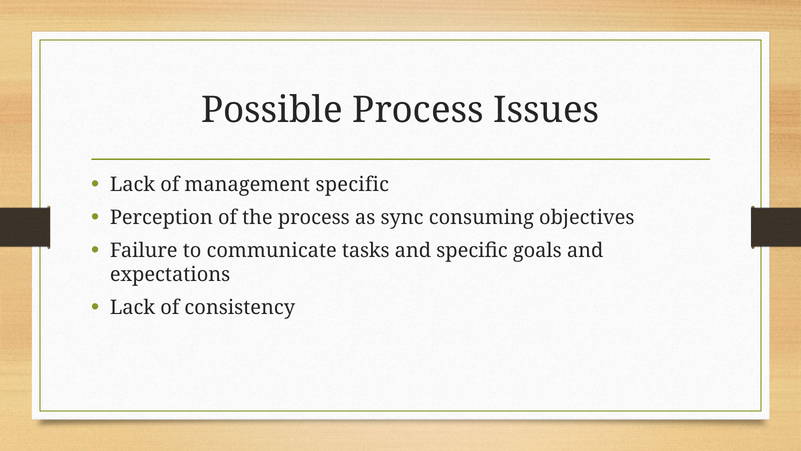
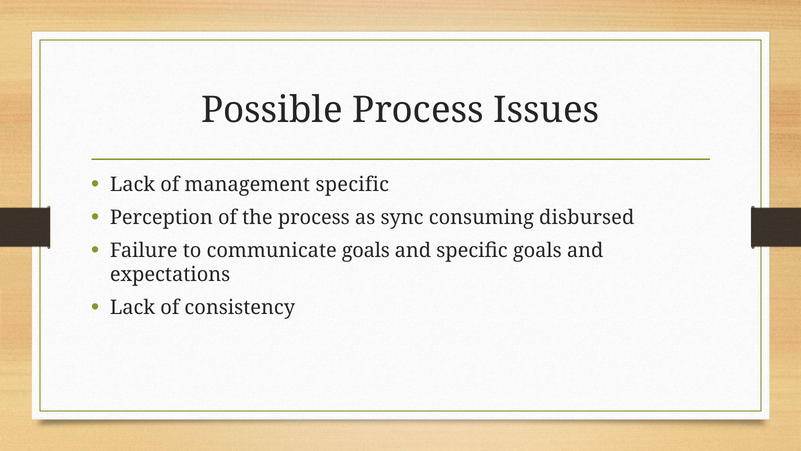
objectives: objectives -> disbursed
communicate tasks: tasks -> goals
